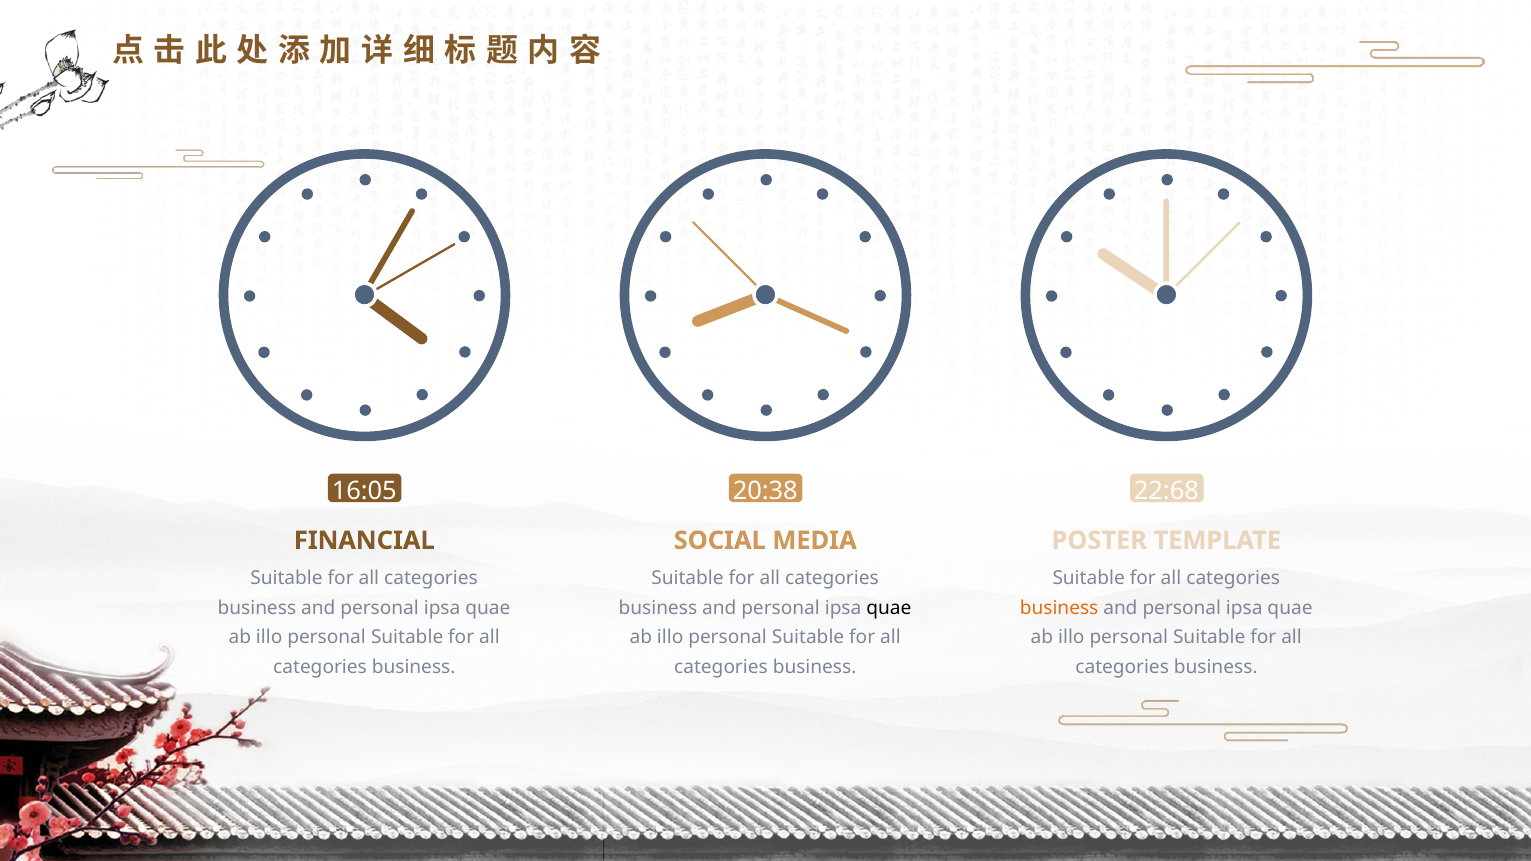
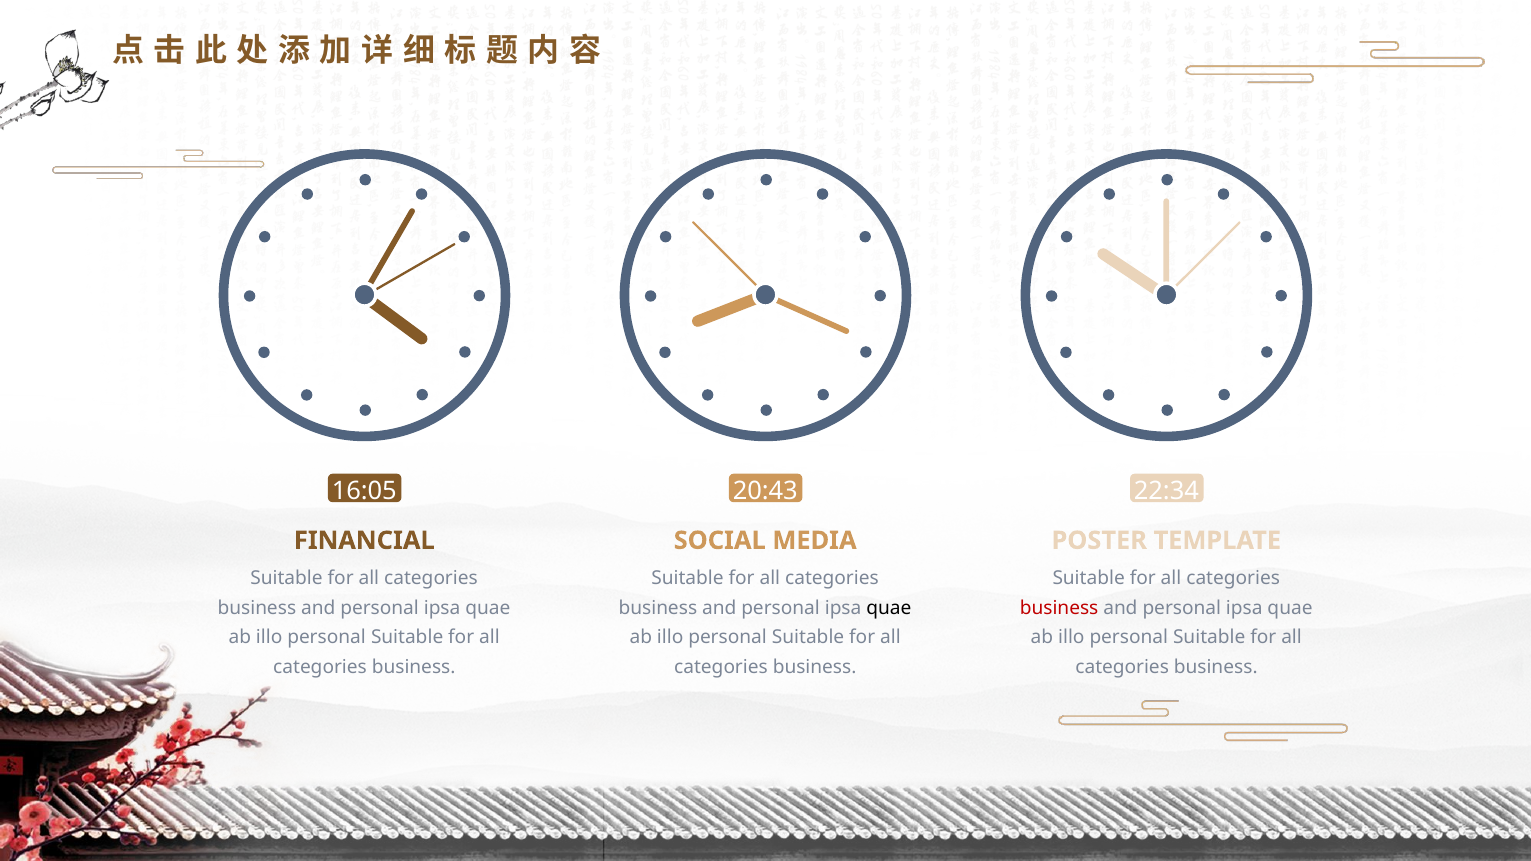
20:38: 20:38 -> 20:43
22:68: 22:68 -> 22:34
business at (1059, 608) colour: orange -> red
